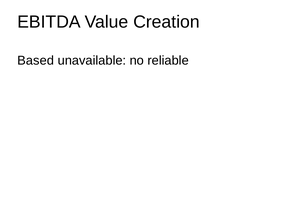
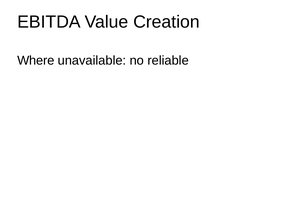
Based: Based -> Where
